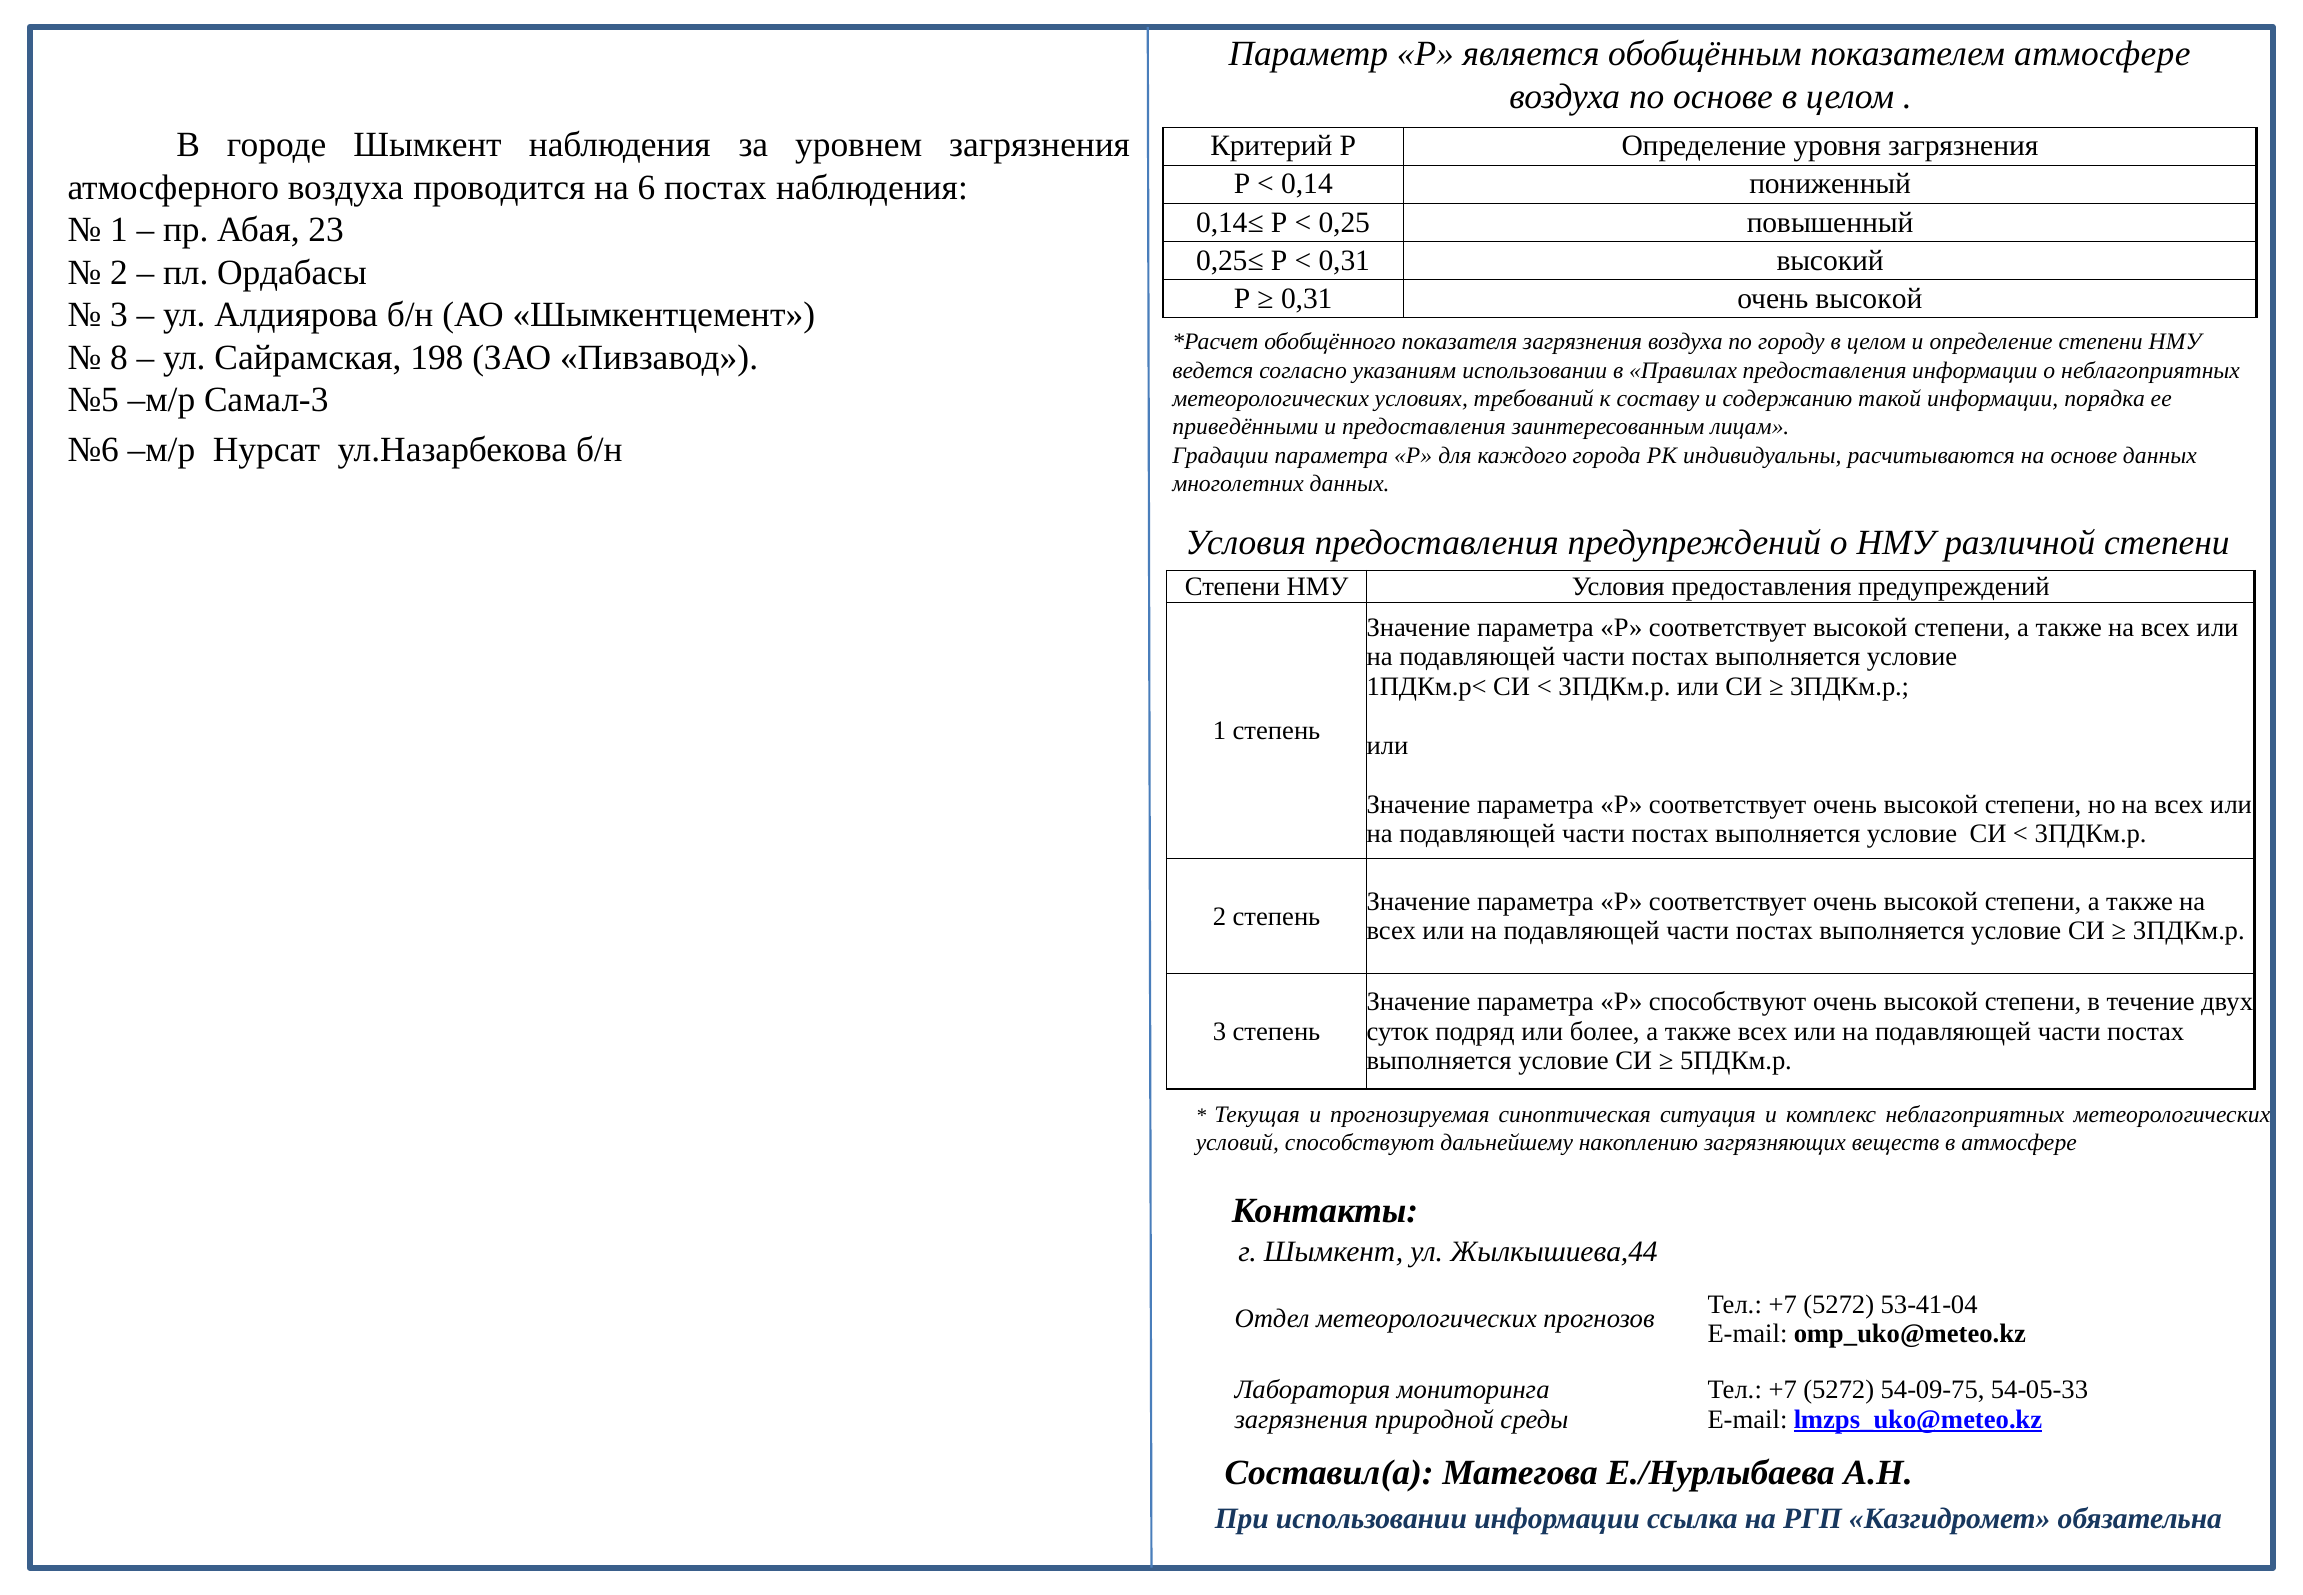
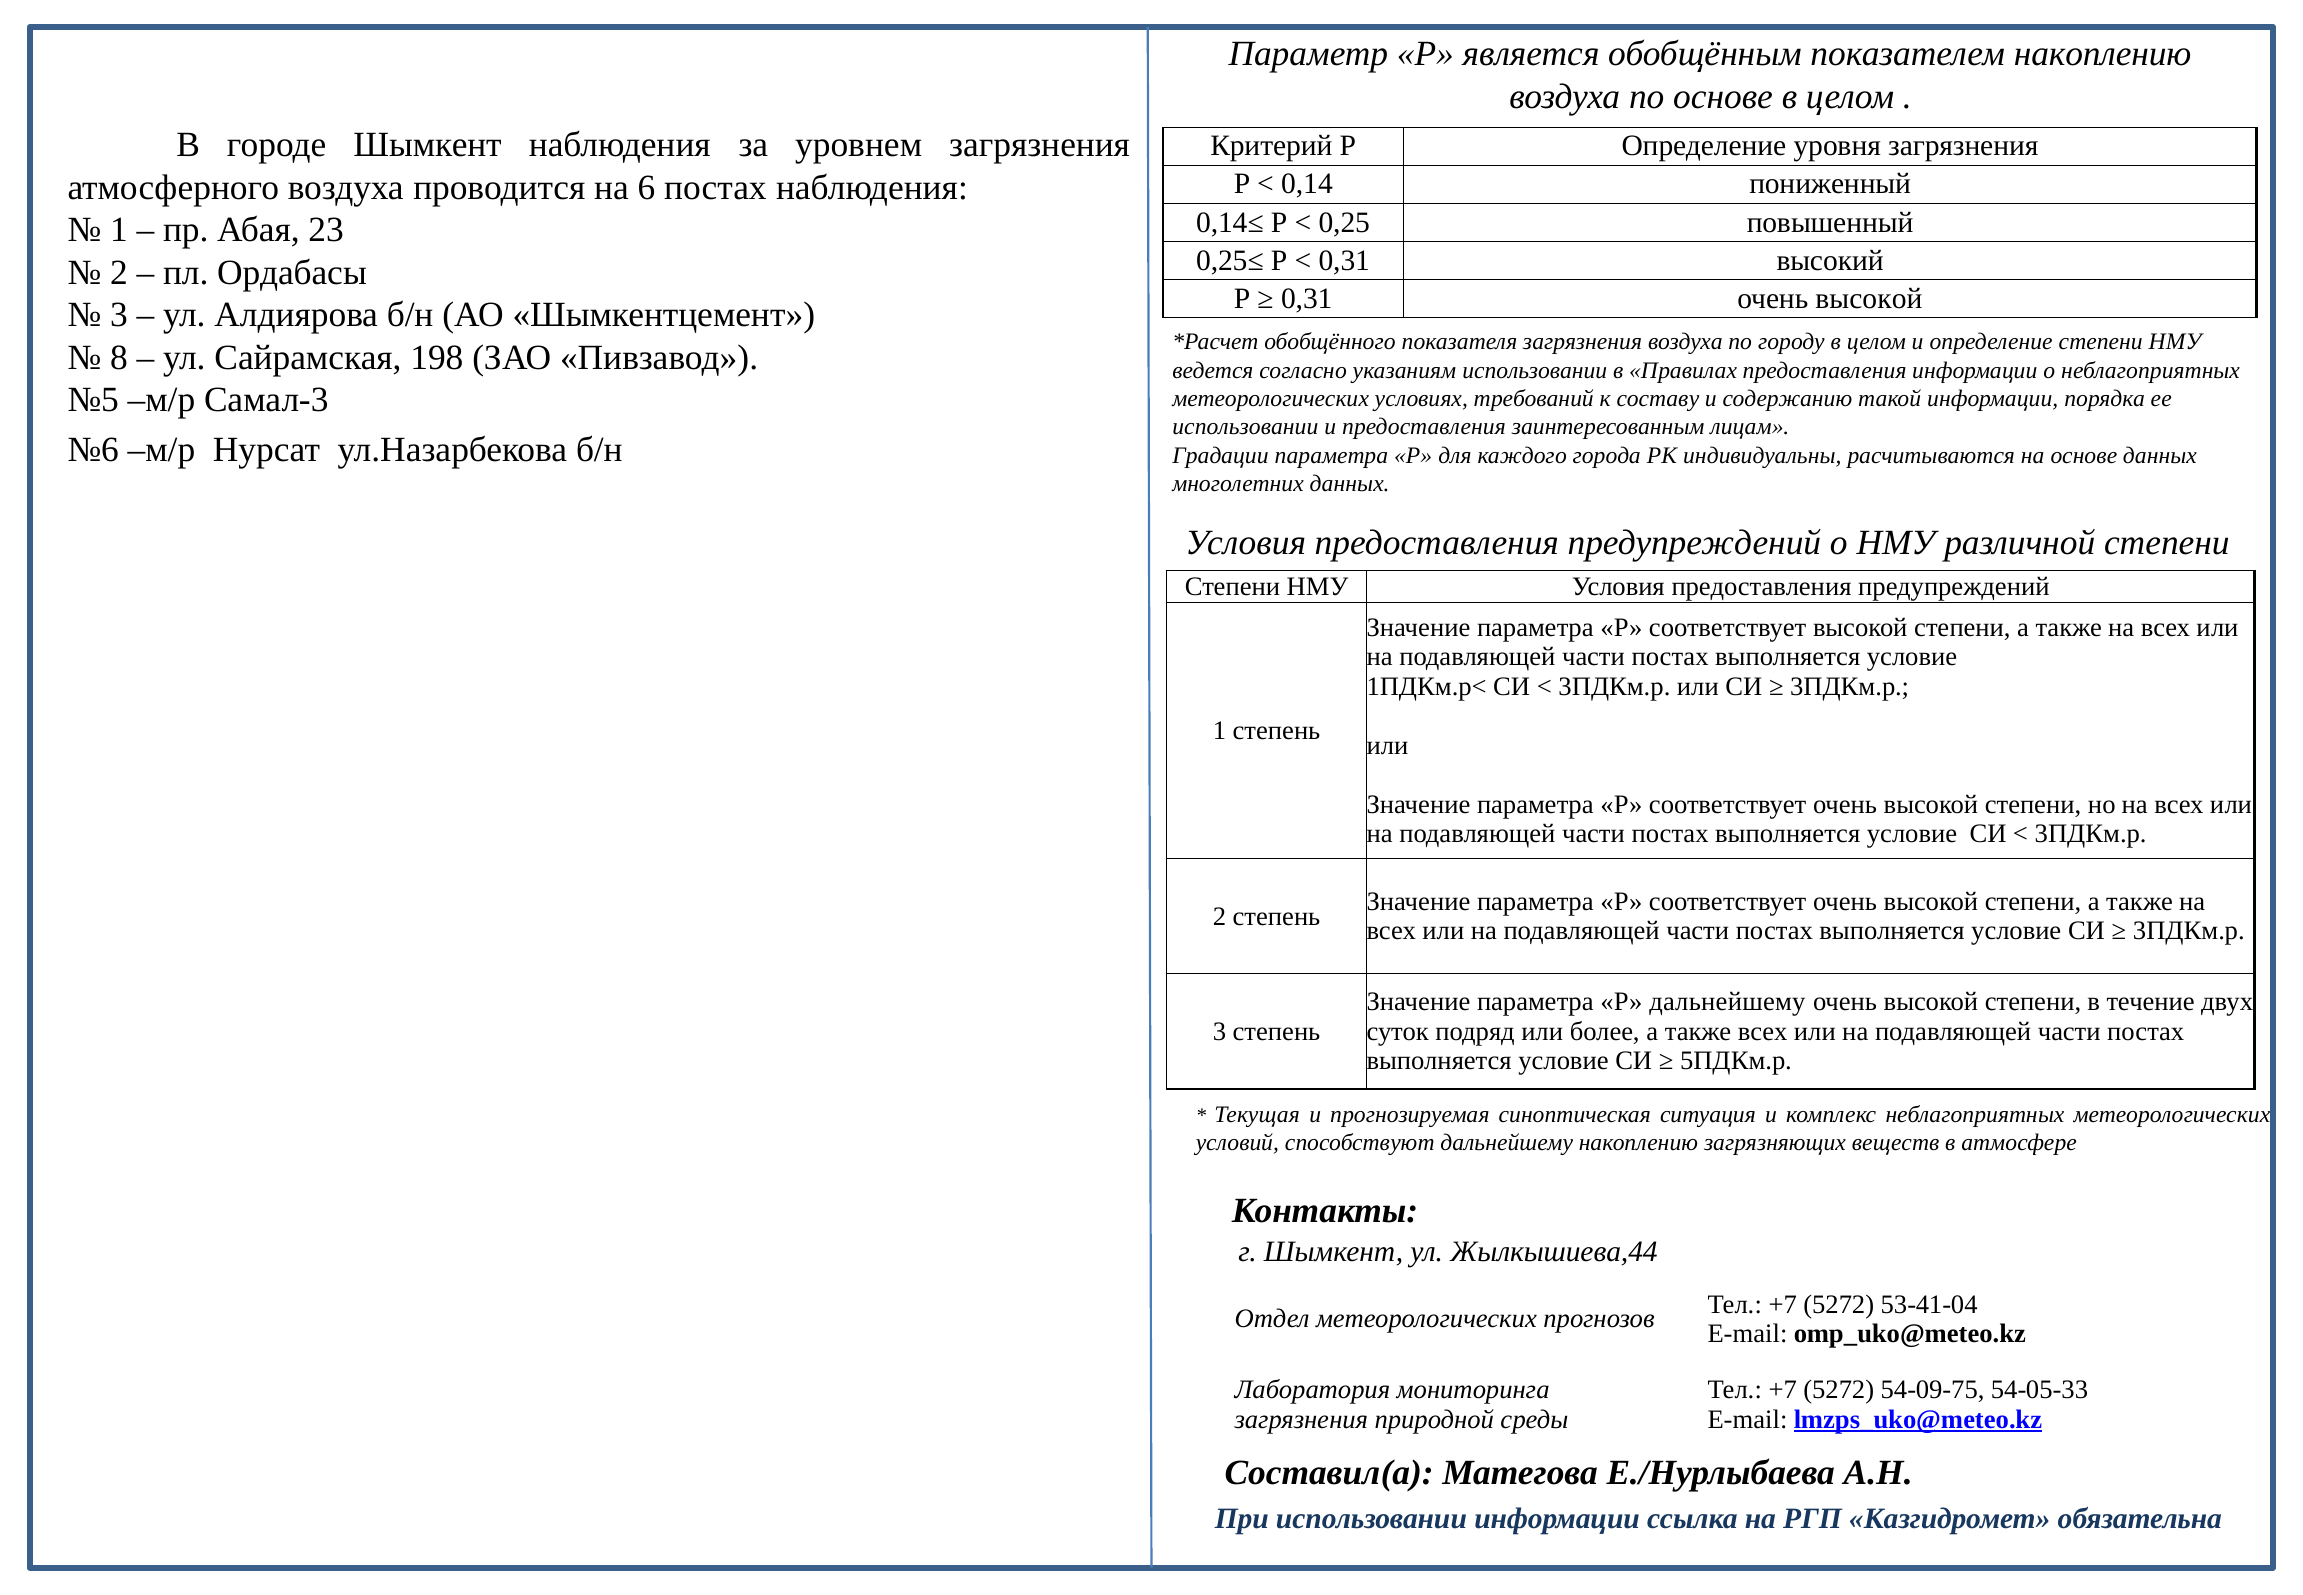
показателем атмосфере: атмосфере -> накоплению
приведёнными at (1245, 427): приведёнными -> использовании
Р способствуют: способствуют -> дальнейшему
